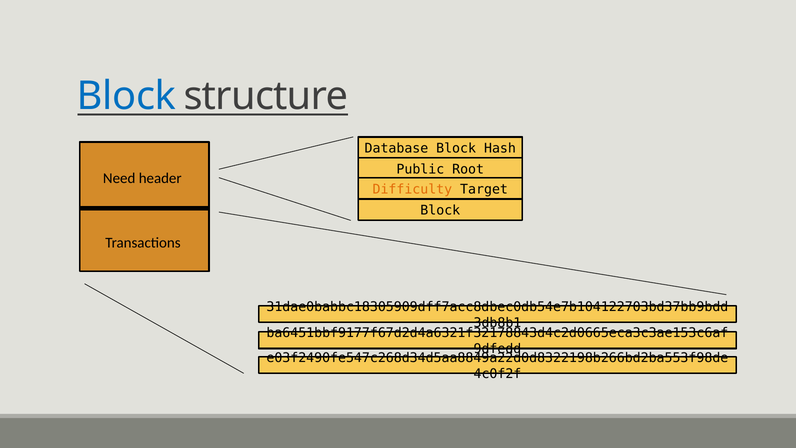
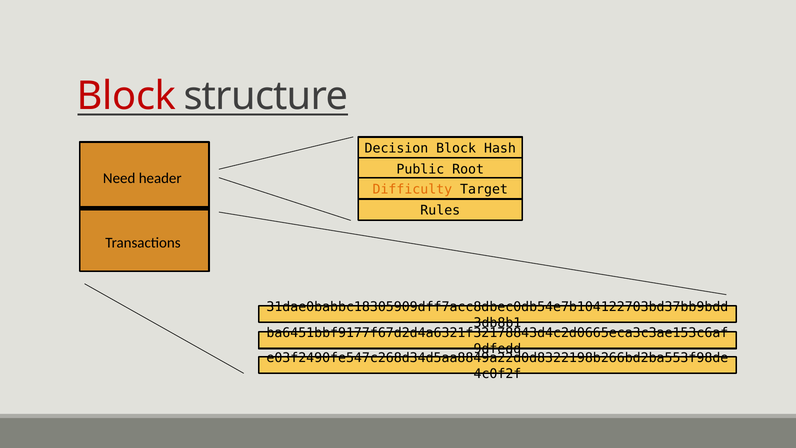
Block at (126, 96) colour: blue -> red
Database: Database -> Decision
Block at (440, 210): Block -> Rules
